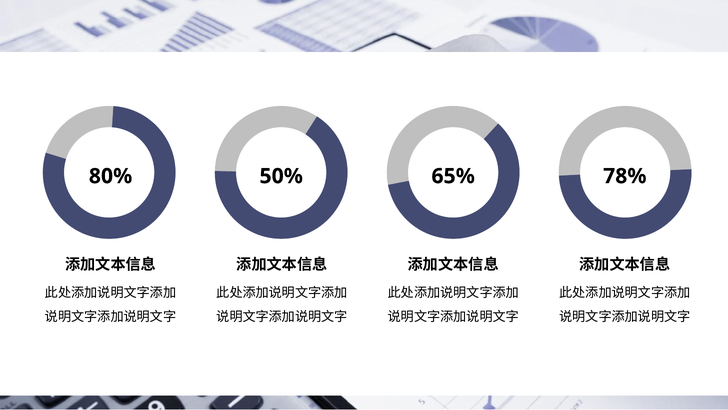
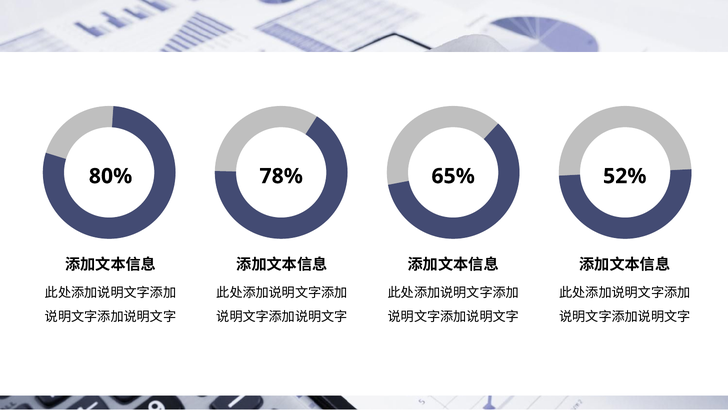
50%: 50% -> 78%
78%: 78% -> 52%
